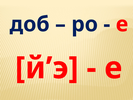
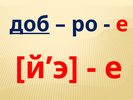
доб underline: none -> present
